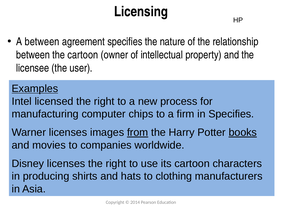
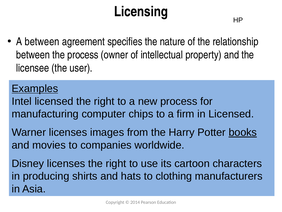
the cartoon: cartoon -> process
in Specifies: Specifies -> Licensed
from underline: present -> none
